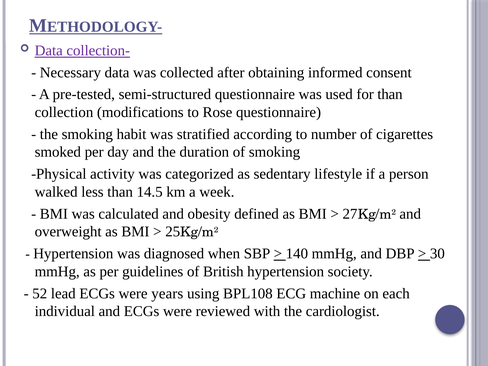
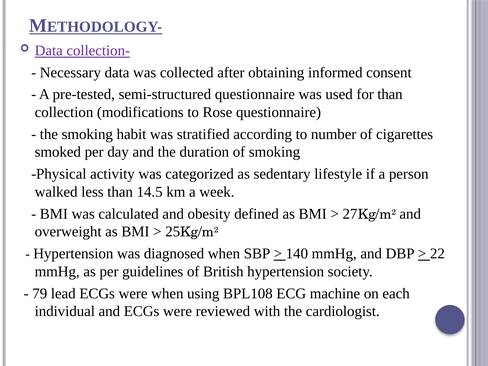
30: 30 -> 22
52: 52 -> 79
were years: years -> when
